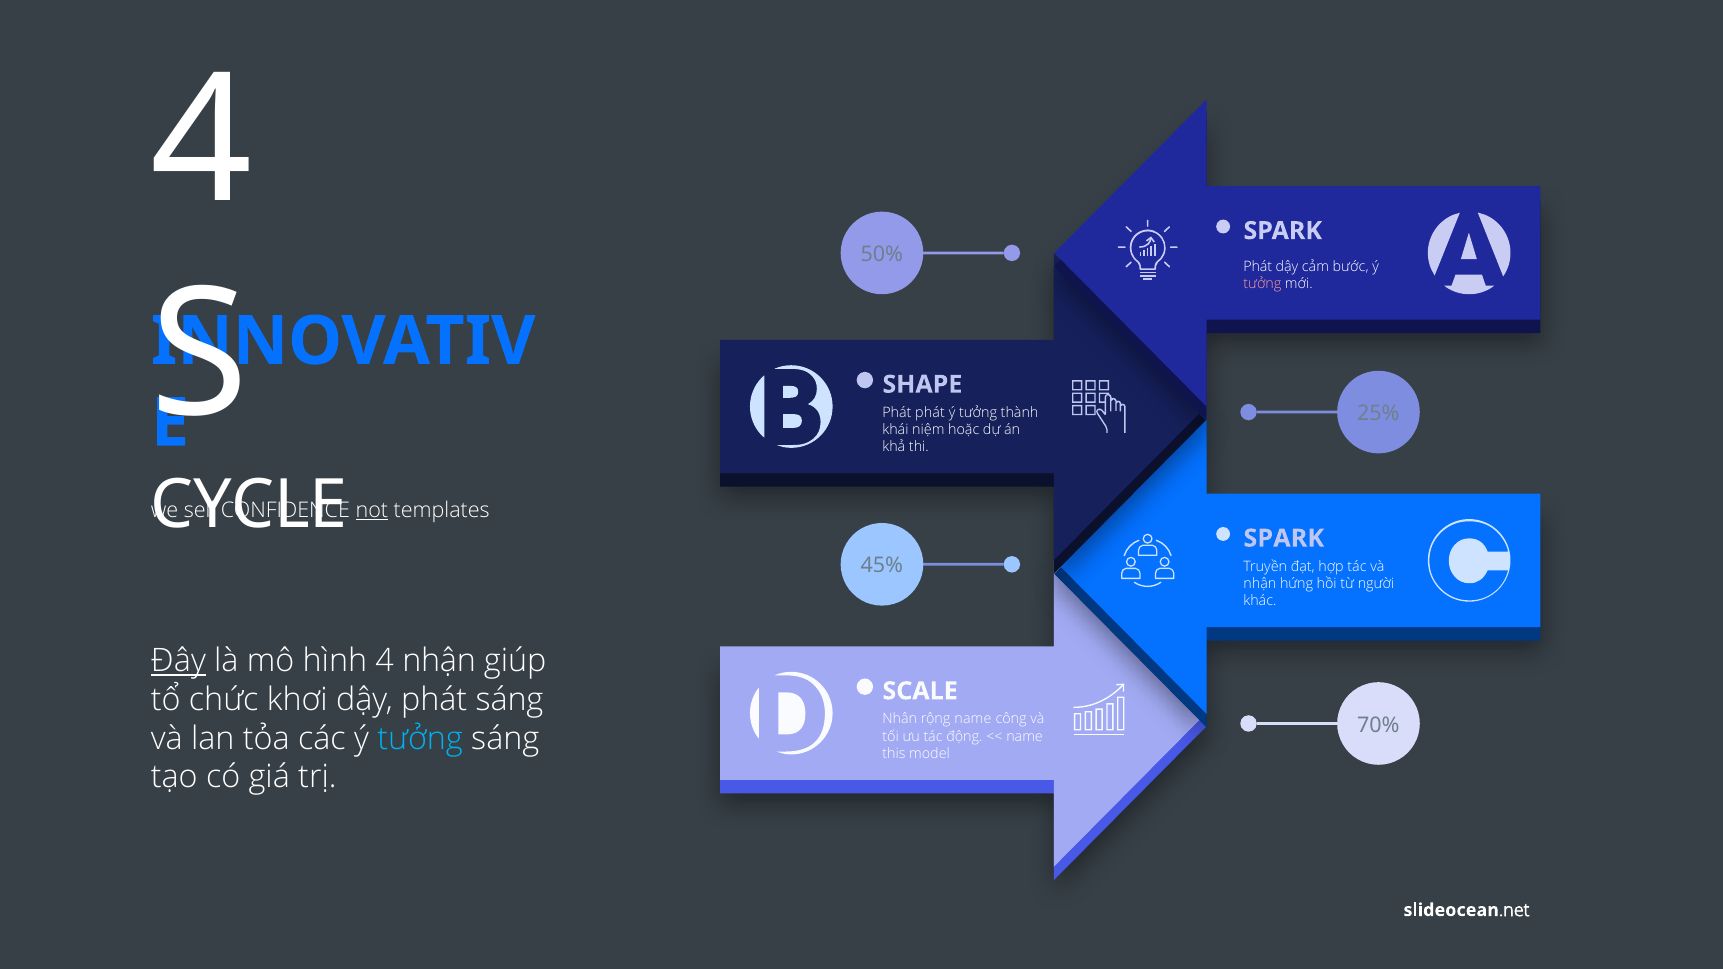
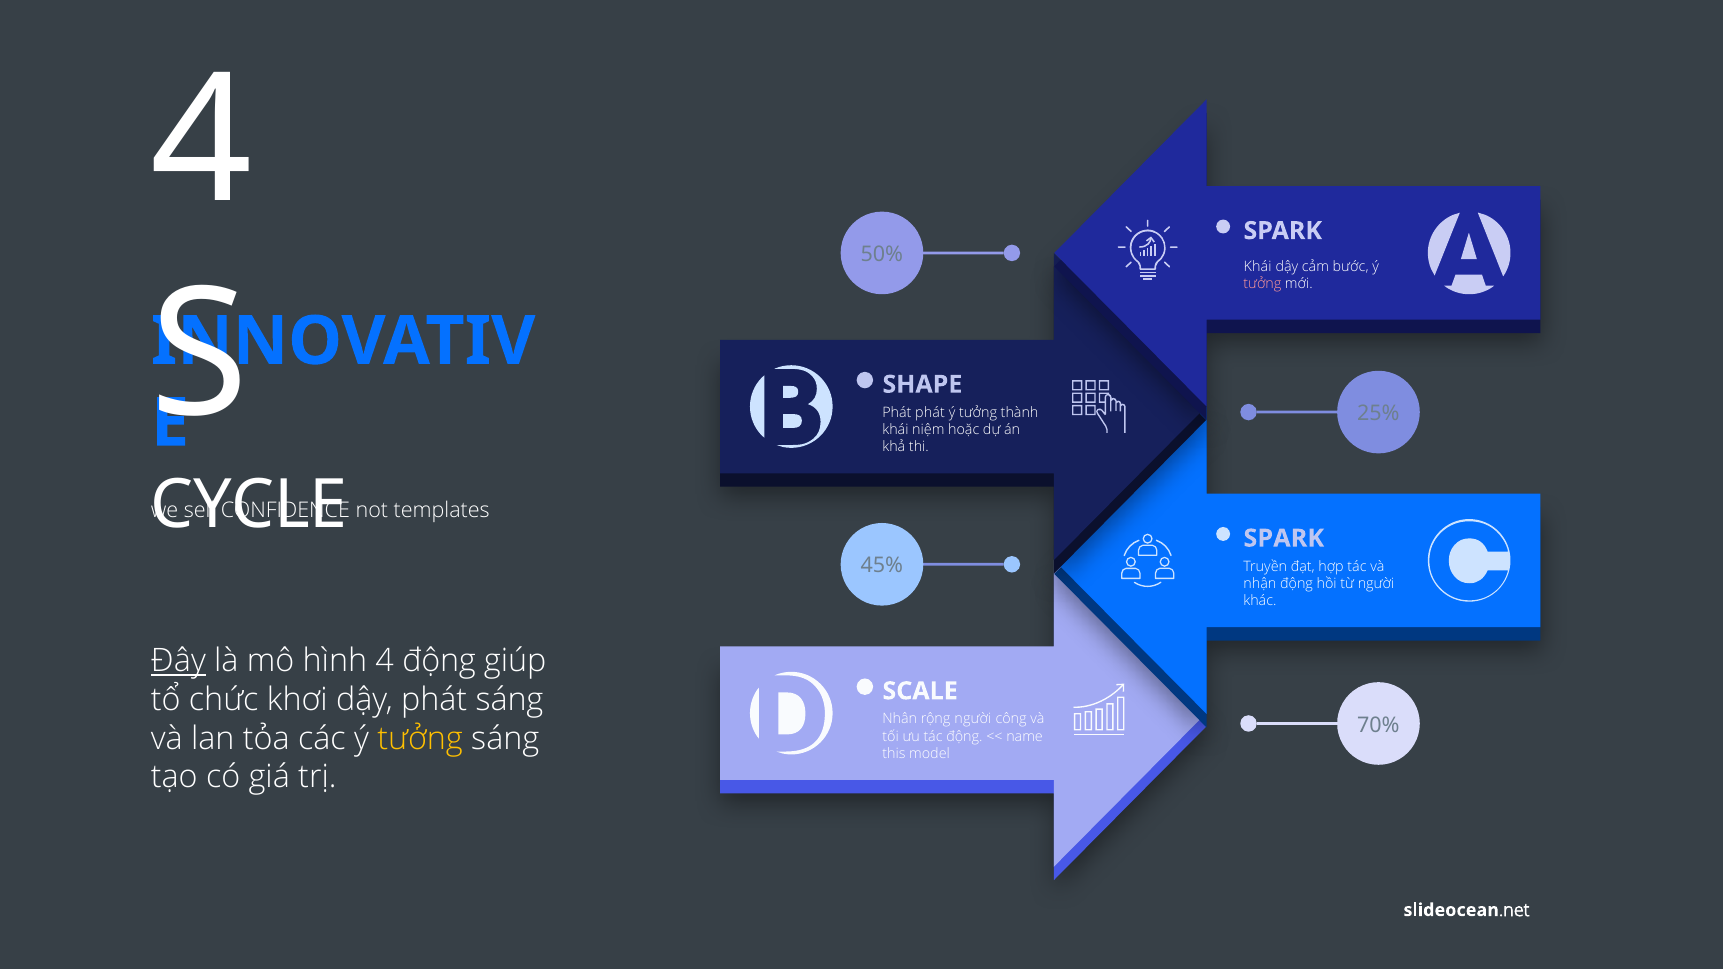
Phát at (1258, 266): Phát -> Khái
not underline: present -> none
nhận hứng: hứng -> động
4 nhận: nhận -> động
rộng name: name -> người
tưởng at (420, 738) colour: light blue -> yellow
